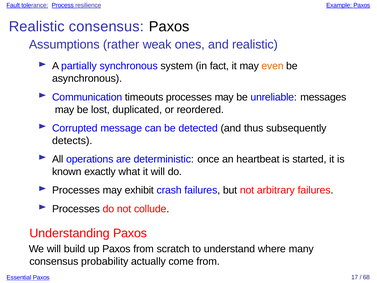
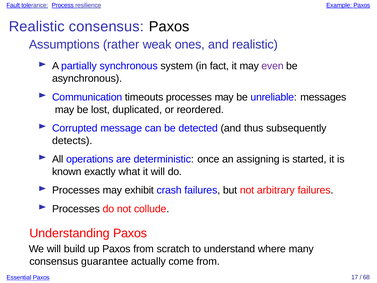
even colour: orange -> purple
heartbeat: heartbeat -> assigning
probability: probability -> guarantee
